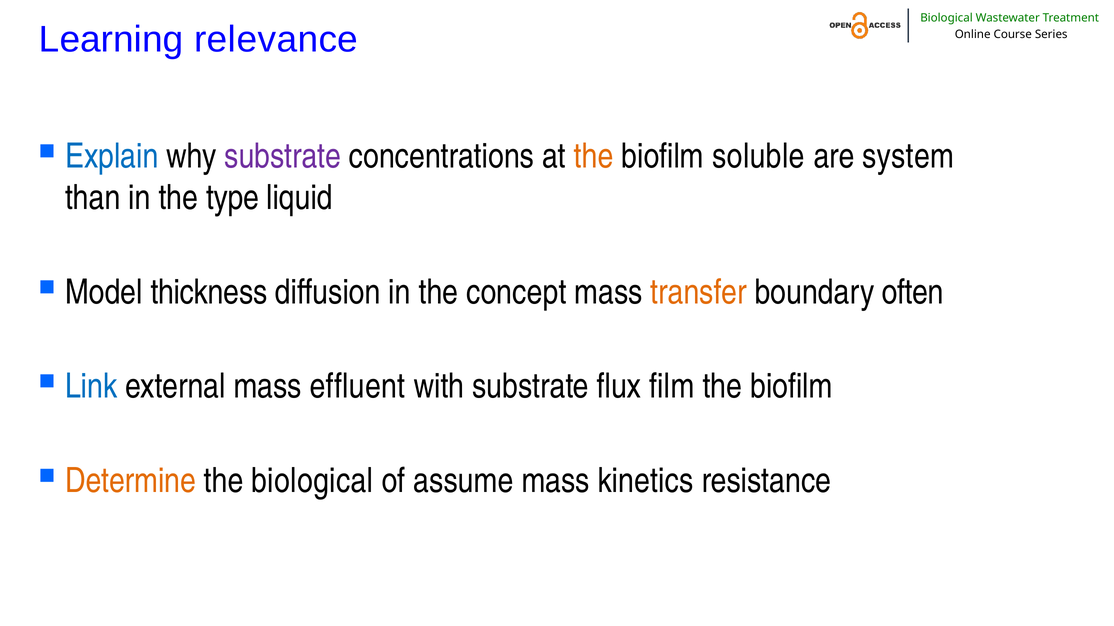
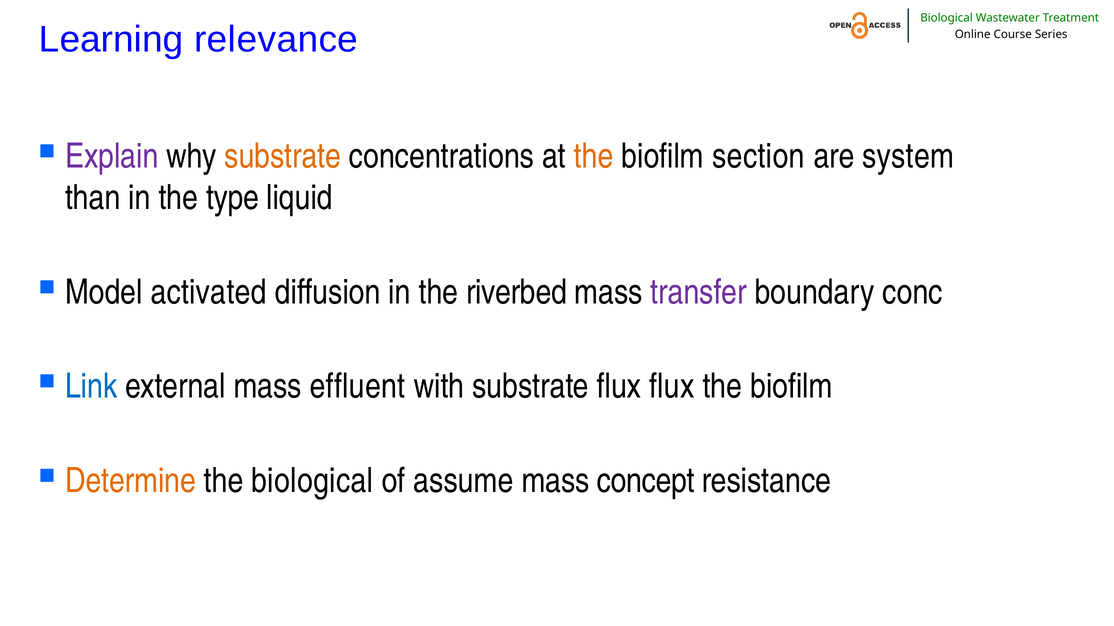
Explain colour: blue -> purple
substrate at (283, 156) colour: purple -> orange
soluble: soluble -> section
thickness: thickness -> activated
concept: concept -> riverbed
transfer colour: orange -> purple
often: often -> conc
flux film: film -> flux
kinetics: kinetics -> concept
